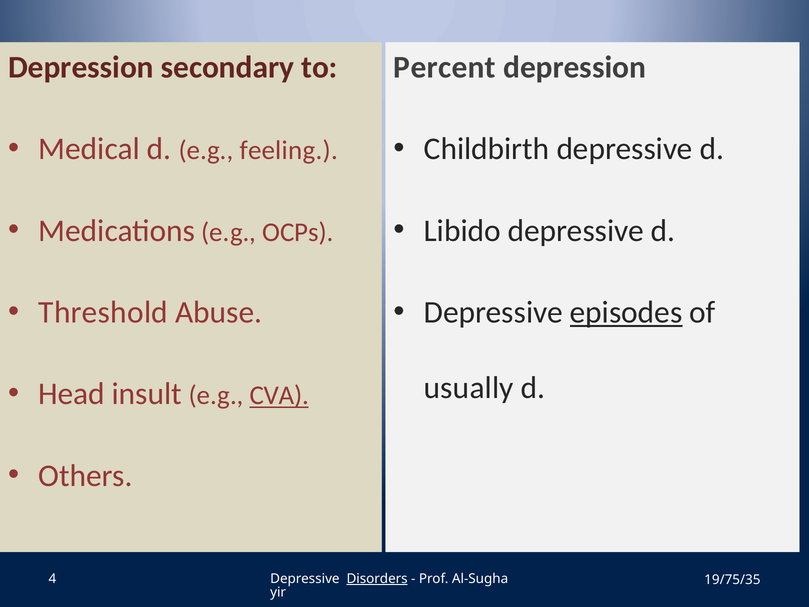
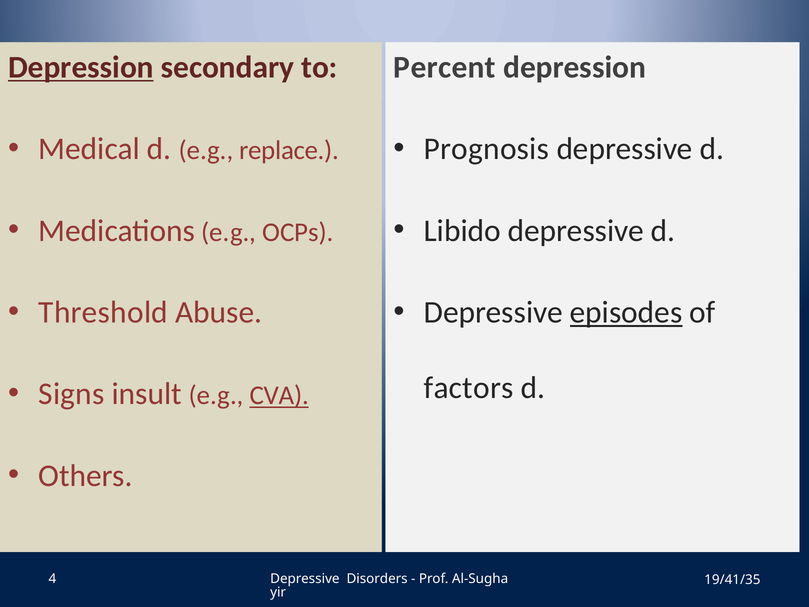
Depression at (81, 67) underline: none -> present
feeling: feeling -> replace
Childbirth: Childbirth -> Prognosis
usually: usually -> factors
Head: Head -> Signs
Disorders underline: present -> none
19/75/35: 19/75/35 -> 19/41/35
